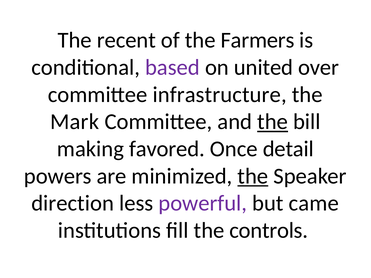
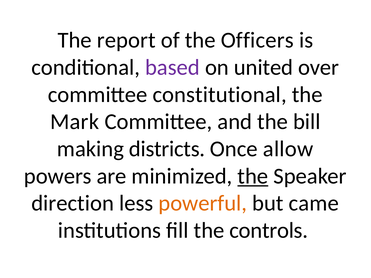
recent: recent -> report
Farmers: Farmers -> Officers
infrastructure: infrastructure -> constitutional
the at (273, 122) underline: present -> none
favored: favored -> districts
detail: detail -> allow
powerful colour: purple -> orange
